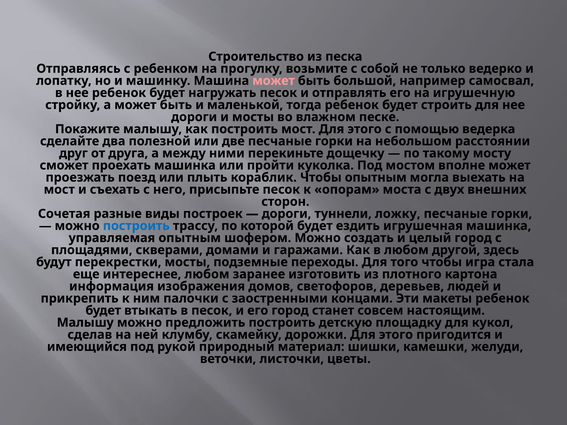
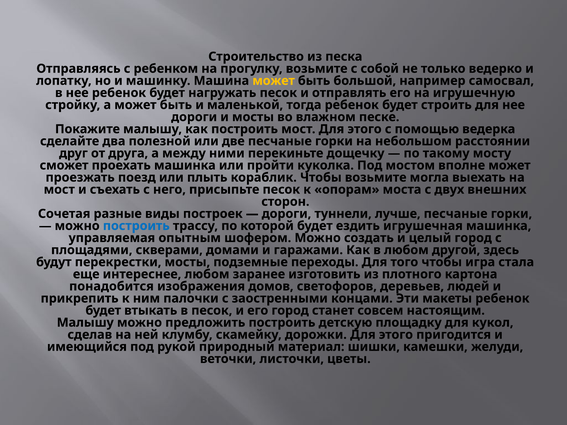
может at (274, 81) colour: pink -> yellow
Чтобы опытным: опытным -> возьмите
ложку: ложку -> лучше
информация: информация -> понадобится
